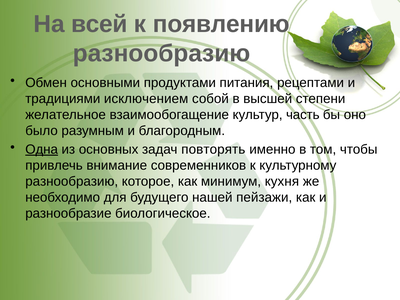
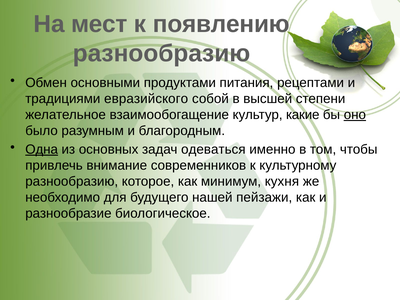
всей: всей -> мест
исключением: исключением -> евразийского
часть: часть -> какие
оно underline: none -> present
повторять: повторять -> одеваться
